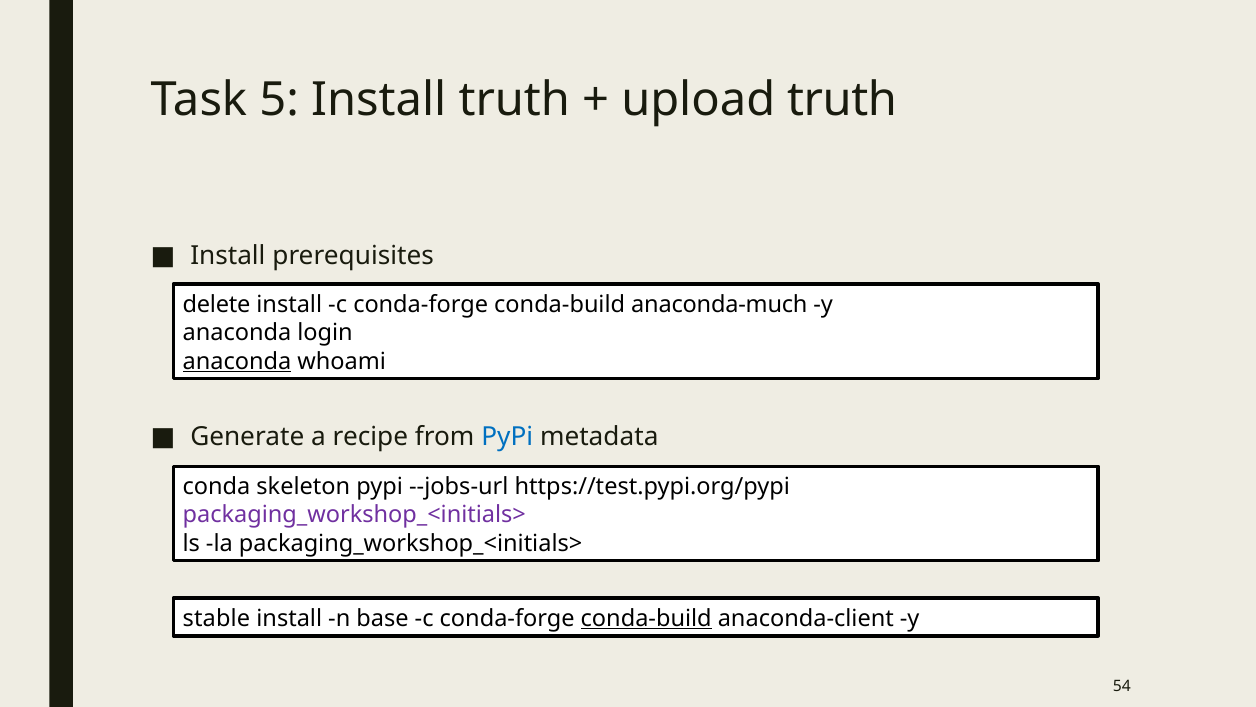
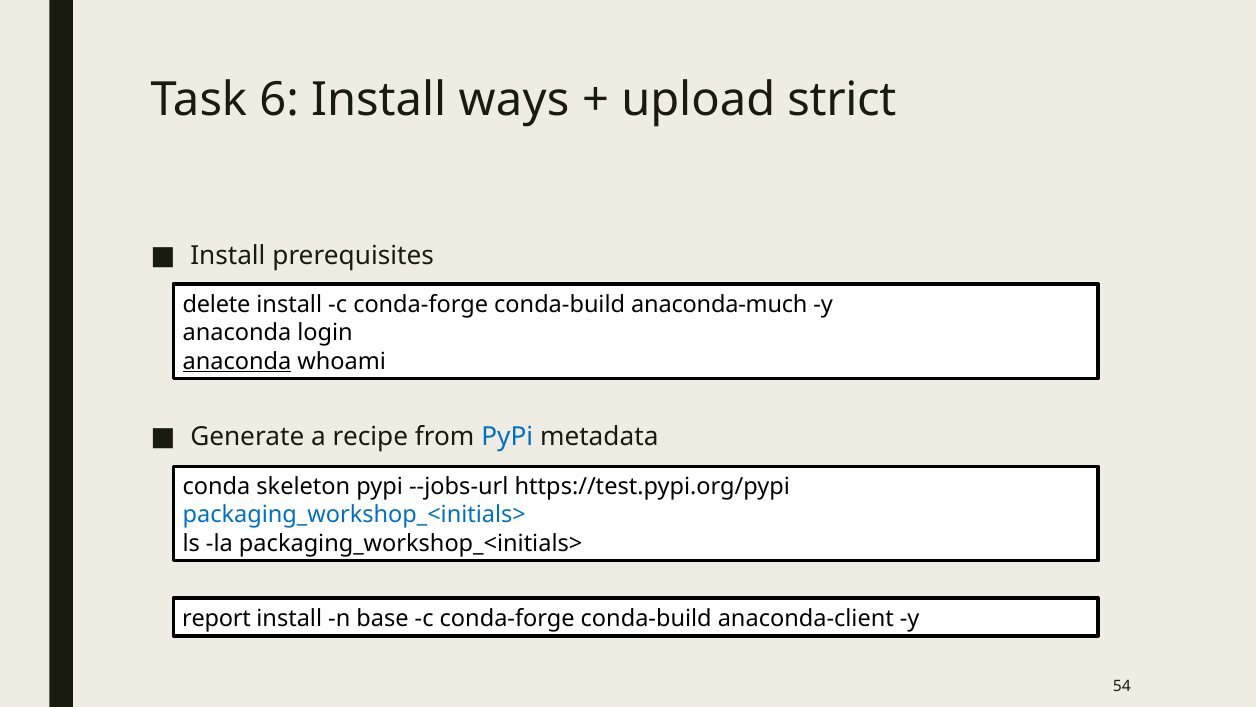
5: 5 -> 6
Install truth: truth -> ways
upload truth: truth -> strict
packaging_workshop_<initials> at (354, 515) colour: purple -> blue
stable: stable -> report
conda-build at (646, 618) underline: present -> none
